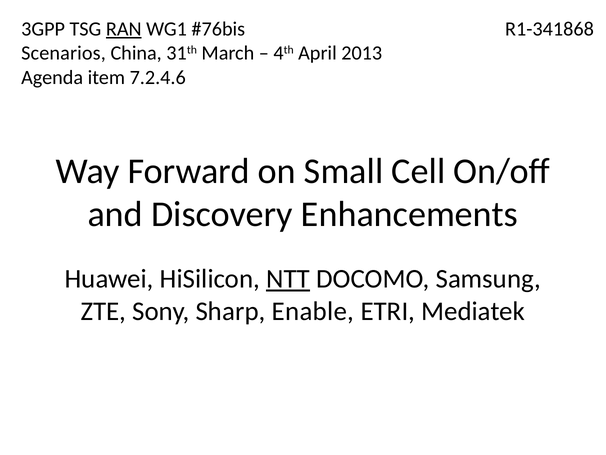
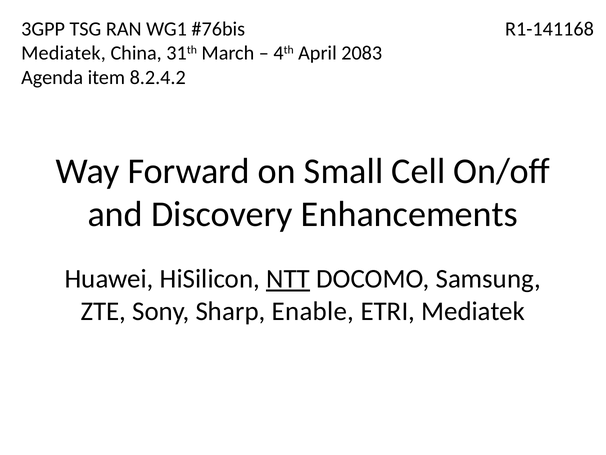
RAN underline: present -> none
R1-341868: R1-341868 -> R1-141168
Scenarios at (64, 53): Scenarios -> Mediatek
2013: 2013 -> 2083
7.2.4.6: 7.2.4.6 -> 8.2.4.2
